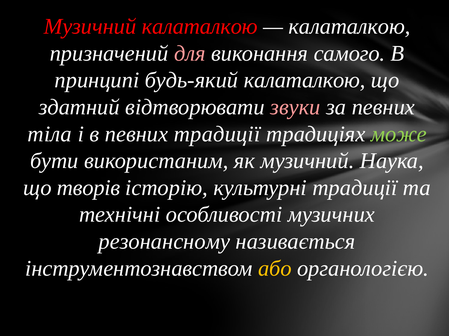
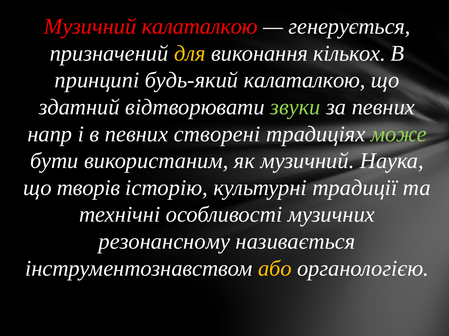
калаталкою at (350, 26): калаталкою -> генерується
для colour: pink -> yellow
самого: самого -> кількох
звуки colour: pink -> light green
тіла: тіла -> напр
певних традиції: традиції -> створені
